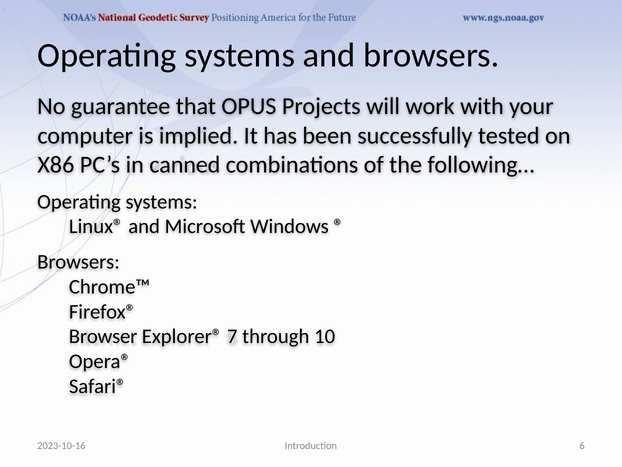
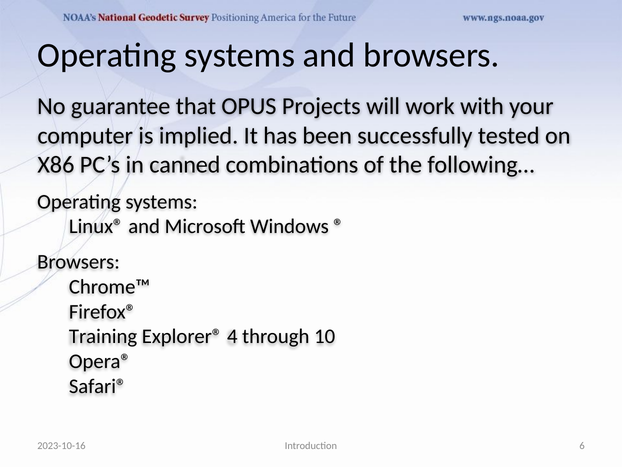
Browser: Browser -> Training
7: 7 -> 4
